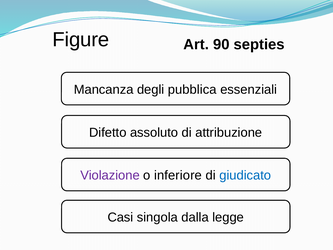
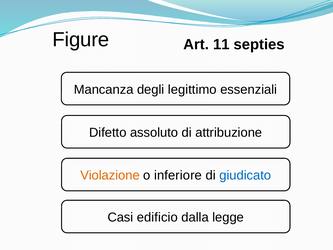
90: 90 -> 11
pubblica: pubblica -> legittimo
Violazione colour: purple -> orange
singola: singola -> edificio
